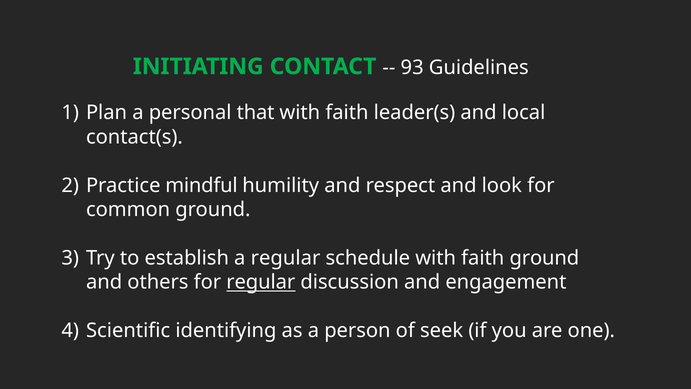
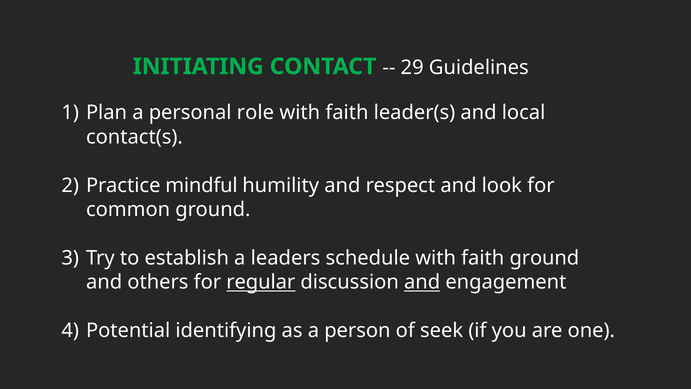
93: 93 -> 29
that: that -> role
a regular: regular -> leaders
and at (422, 282) underline: none -> present
Scientific: Scientific -> Potential
